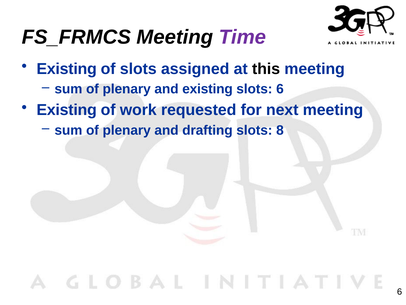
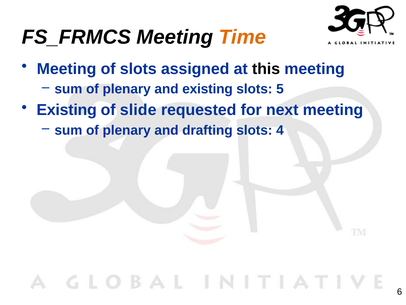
Time colour: purple -> orange
Existing at (67, 69): Existing -> Meeting
slots 6: 6 -> 5
work: work -> slide
8: 8 -> 4
